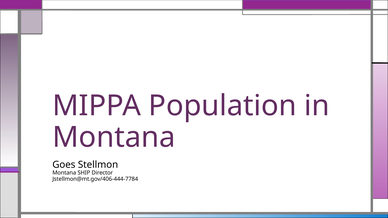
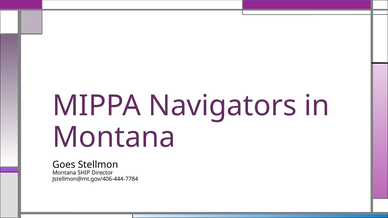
Population: Population -> Navigators
